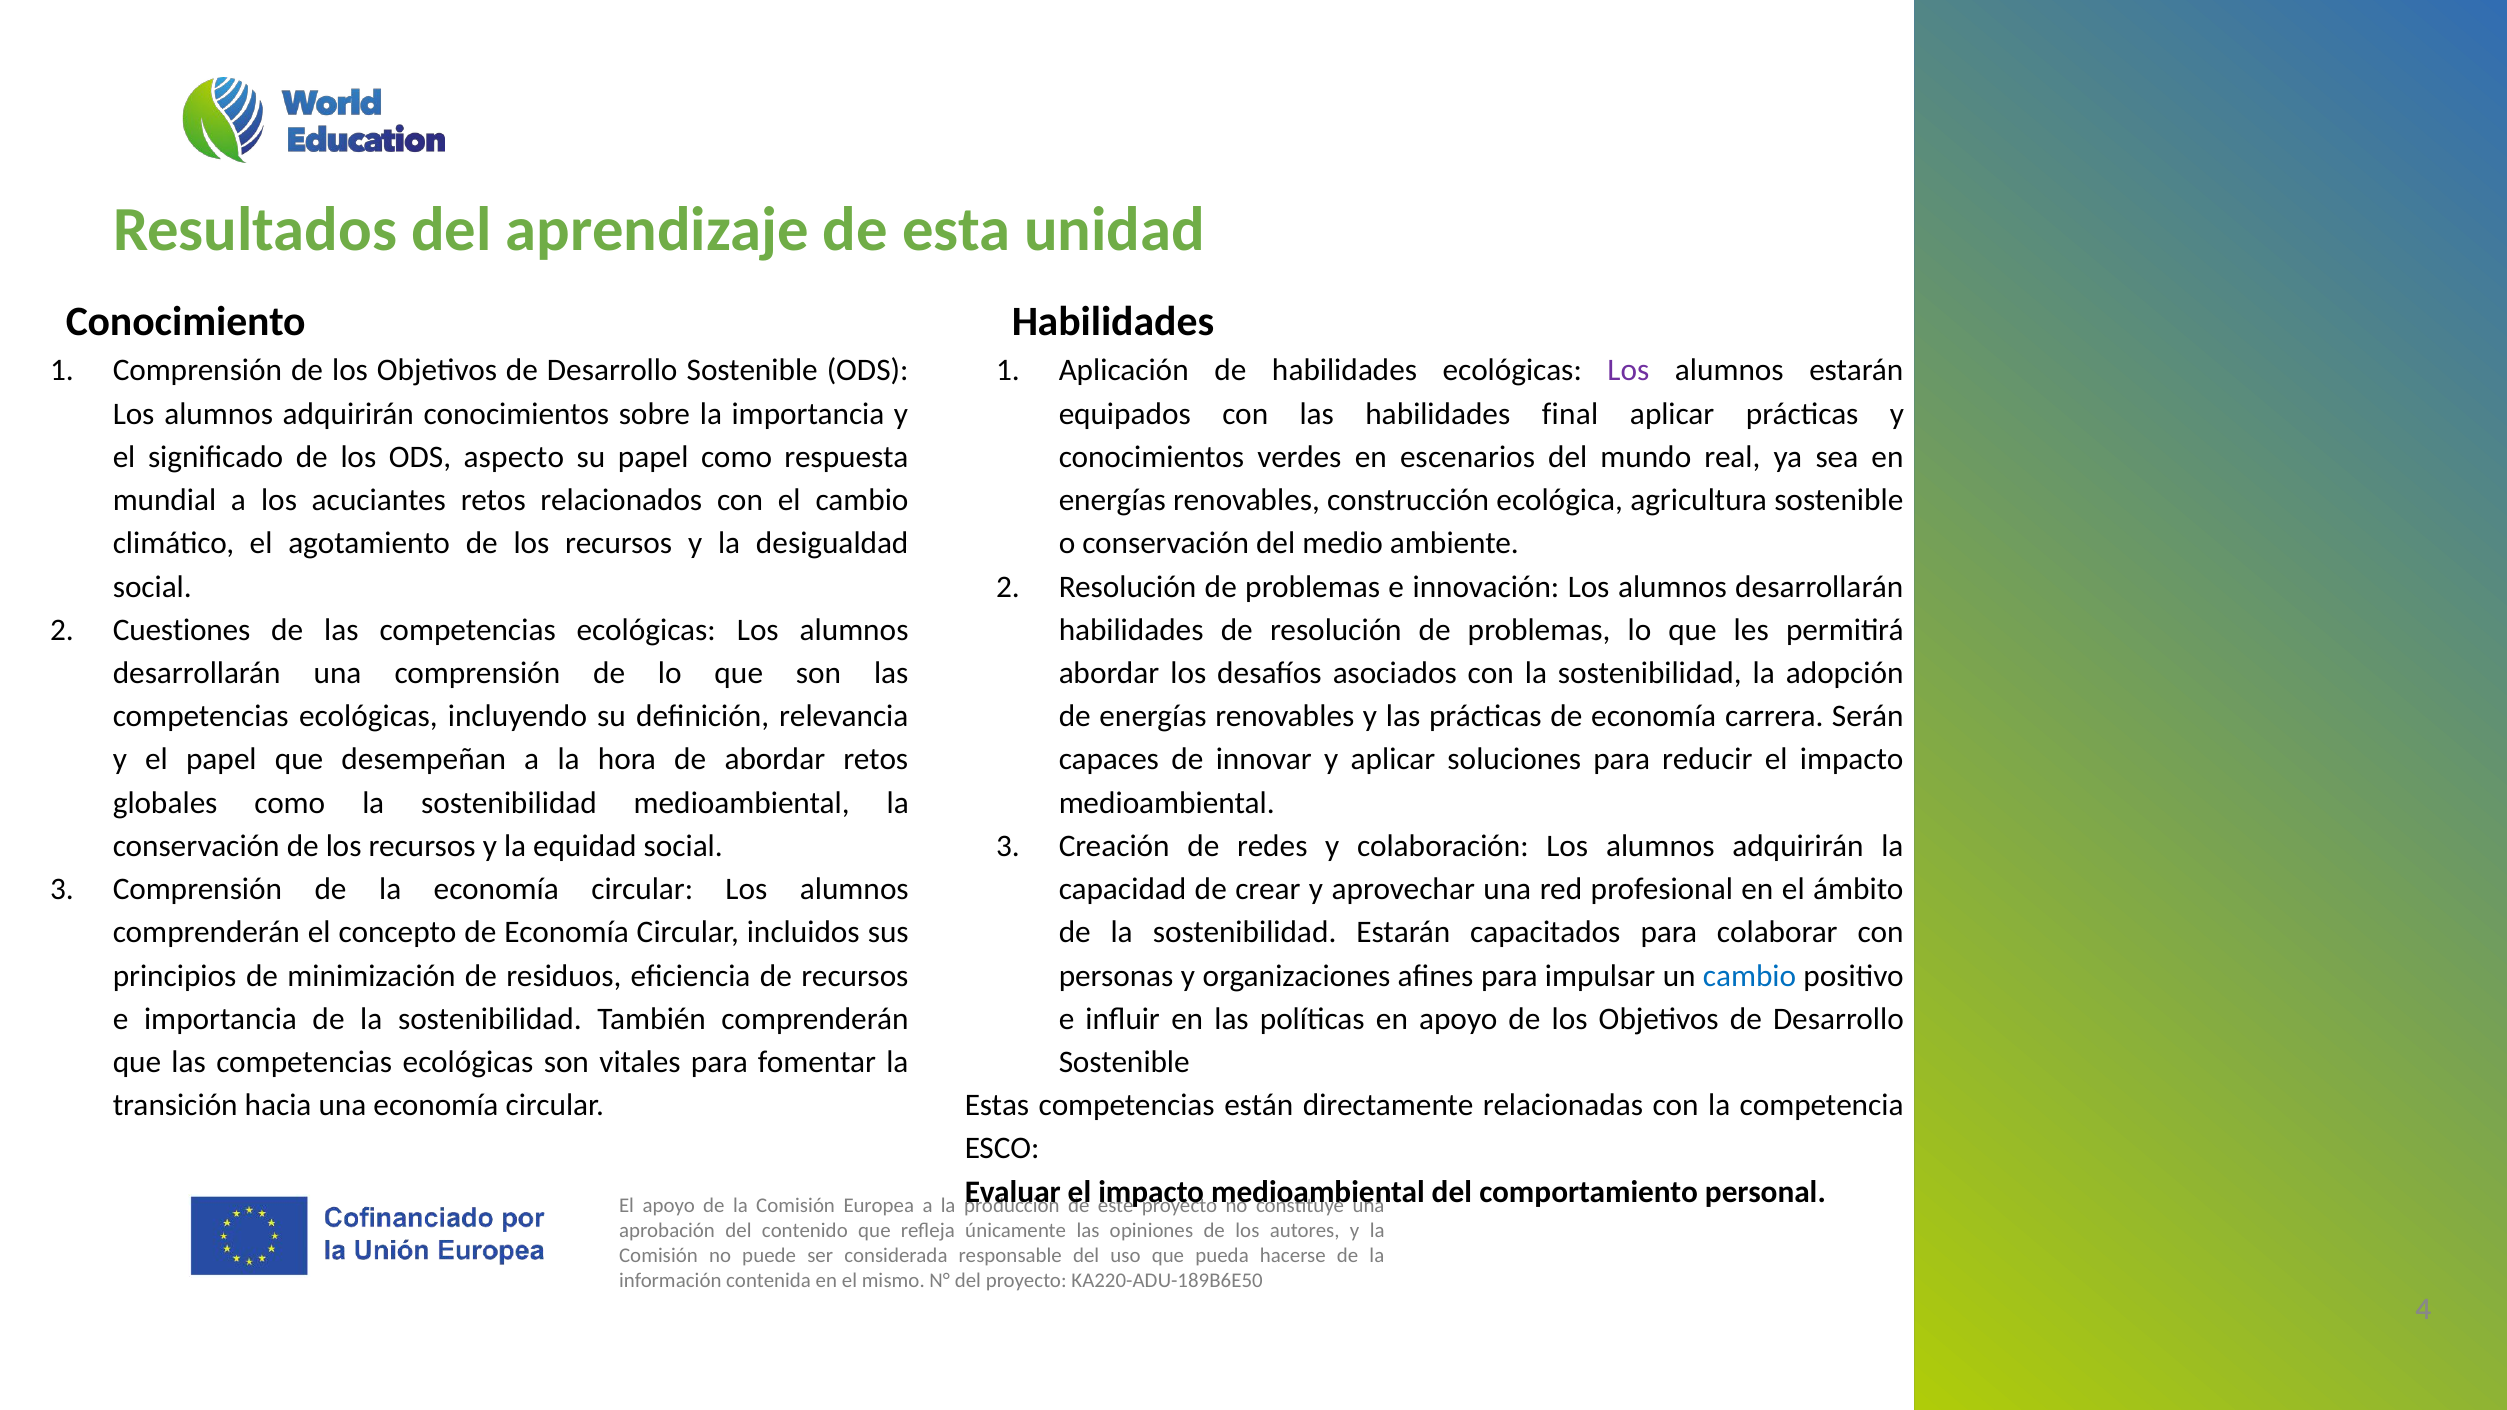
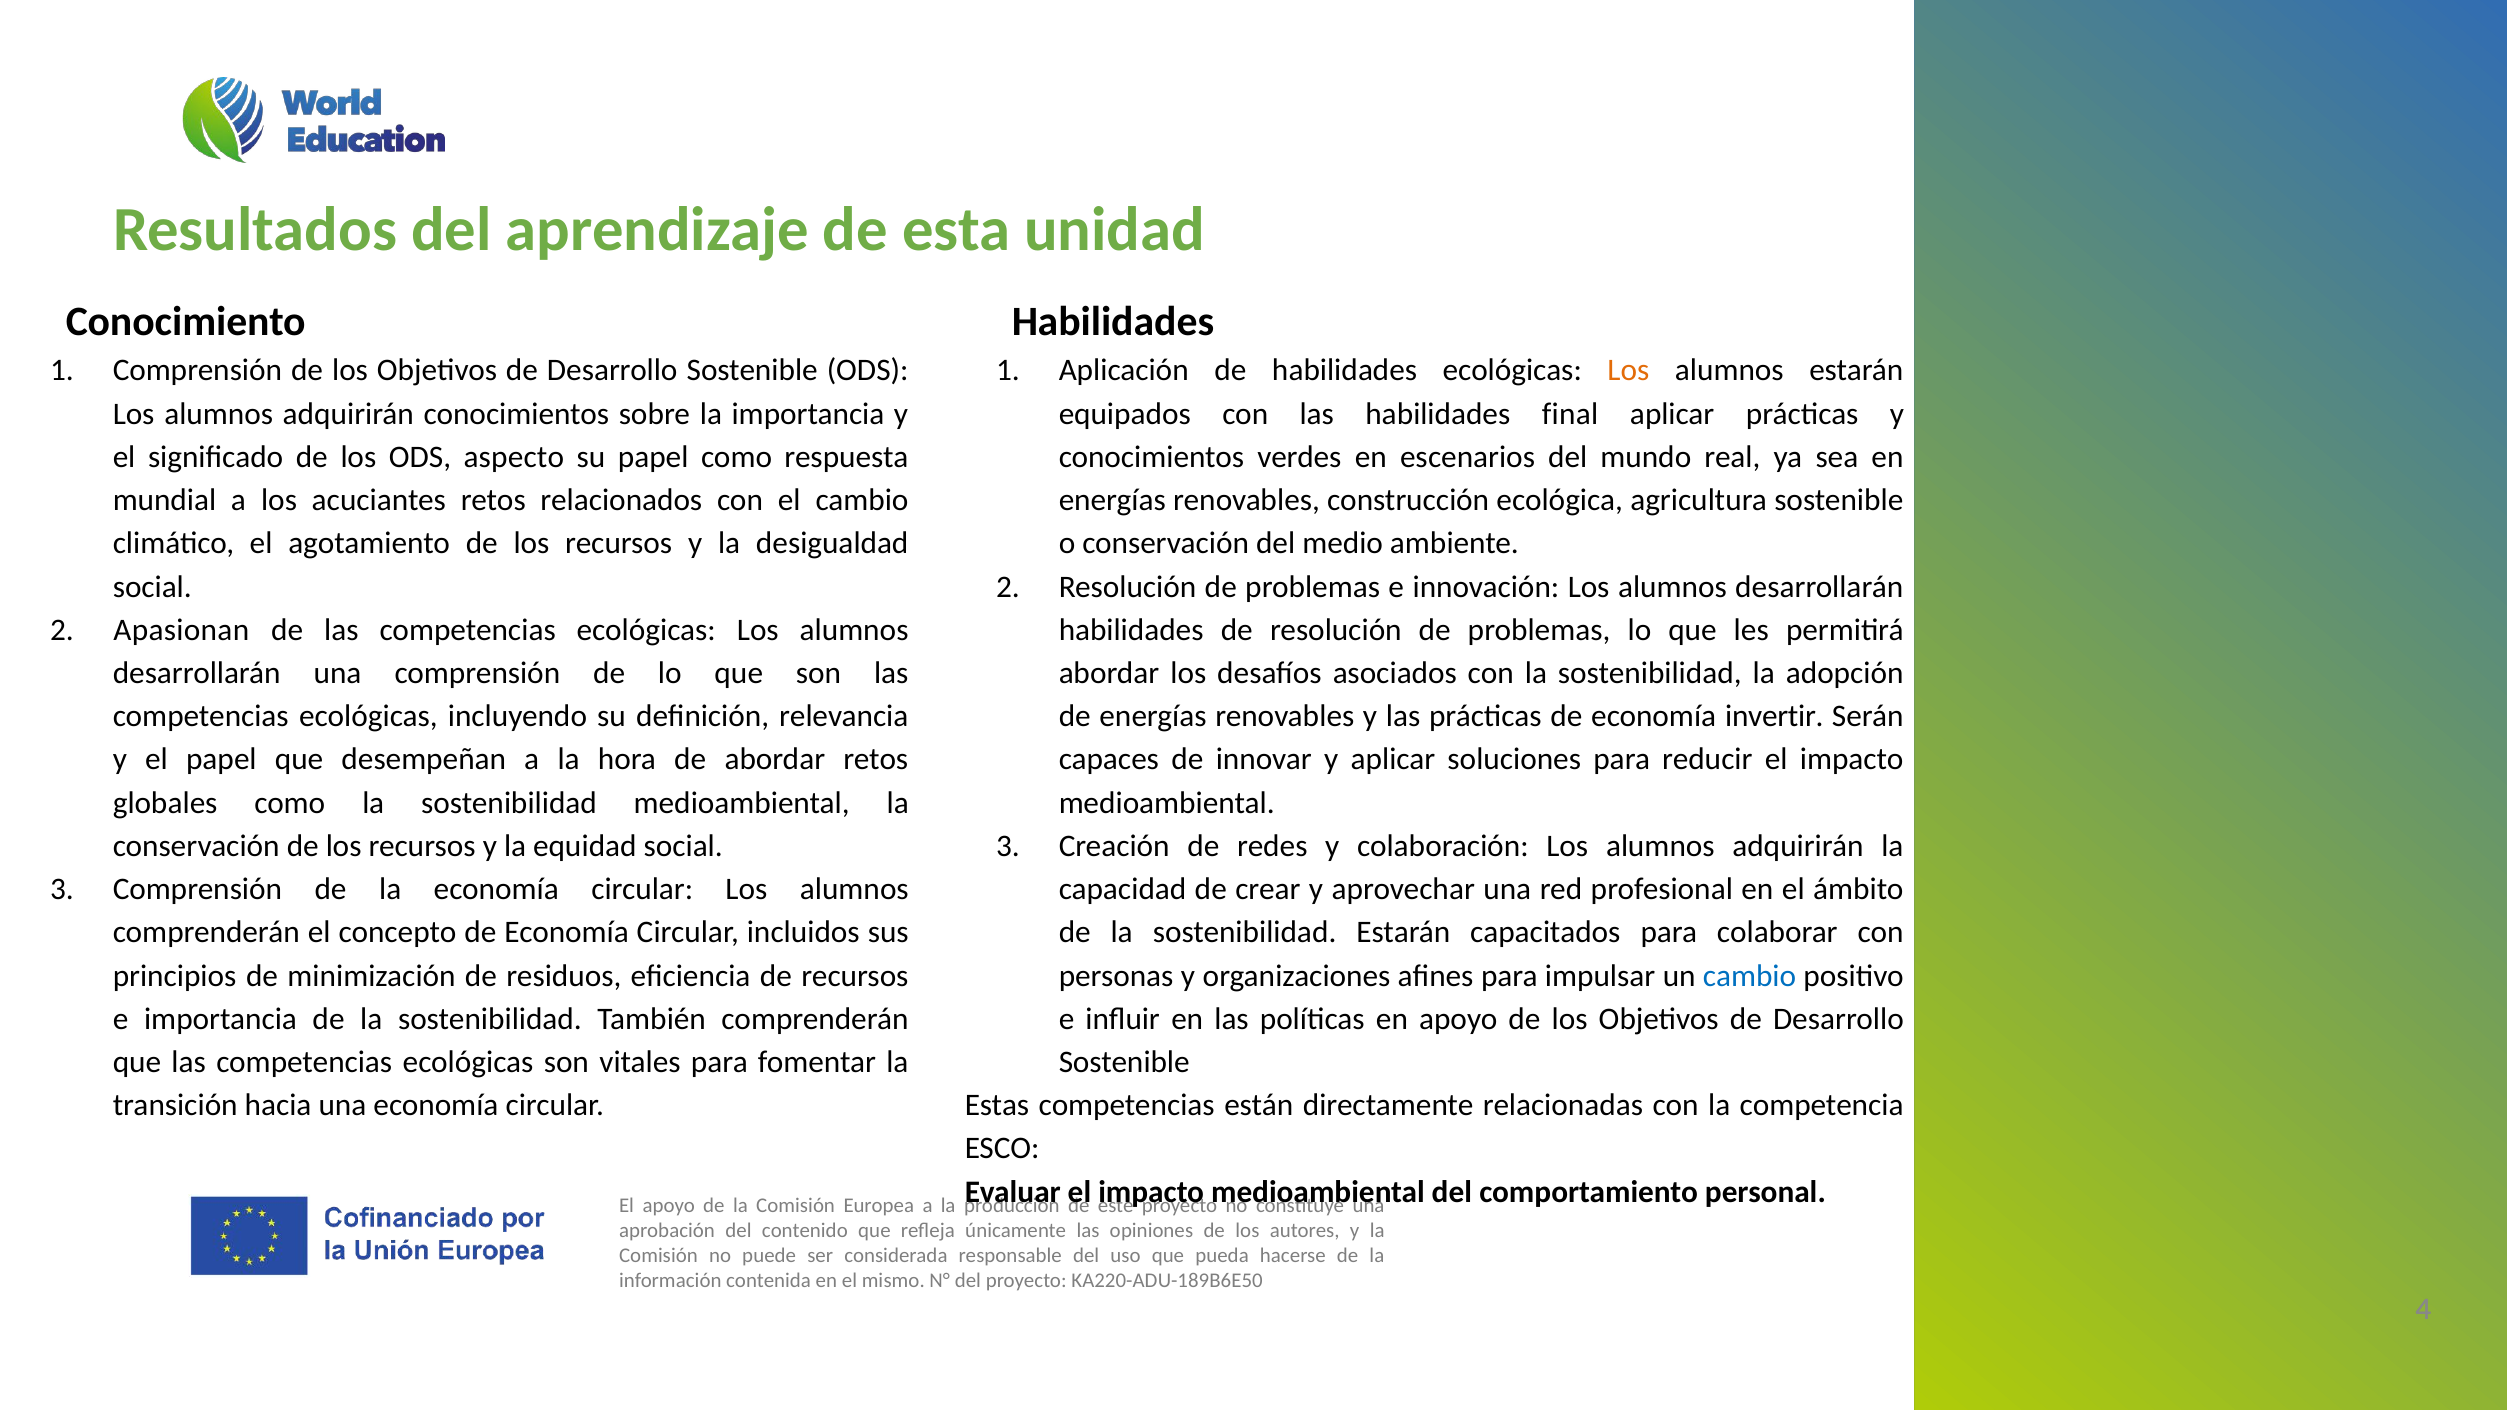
Los at (1628, 371) colour: purple -> orange
Cuestiones: Cuestiones -> Apasionan
carrera: carrera -> invertir
